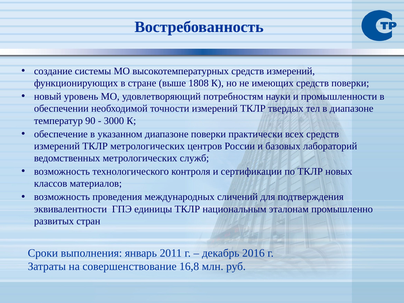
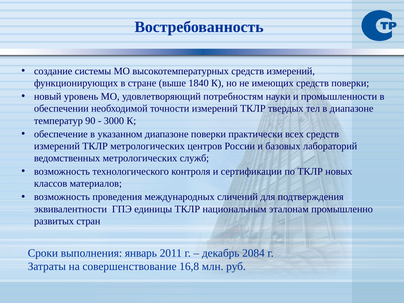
1808: 1808 -> 1840
2016: 2016 -> 2084
